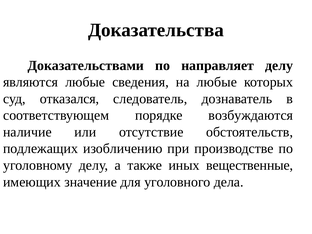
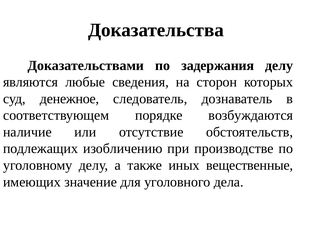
направляет: направляет -> задержания
на любые: любые -> сторон
отказался: отказался -> денежное
